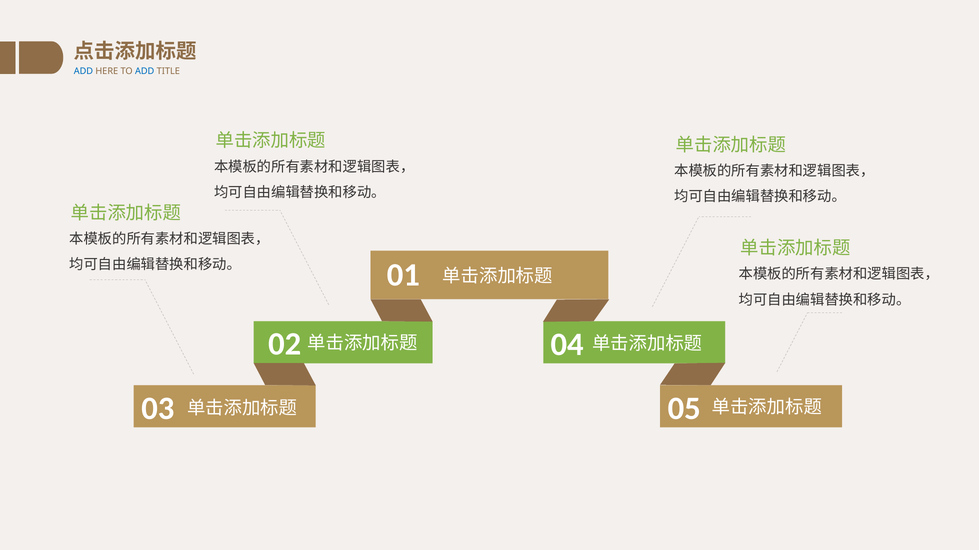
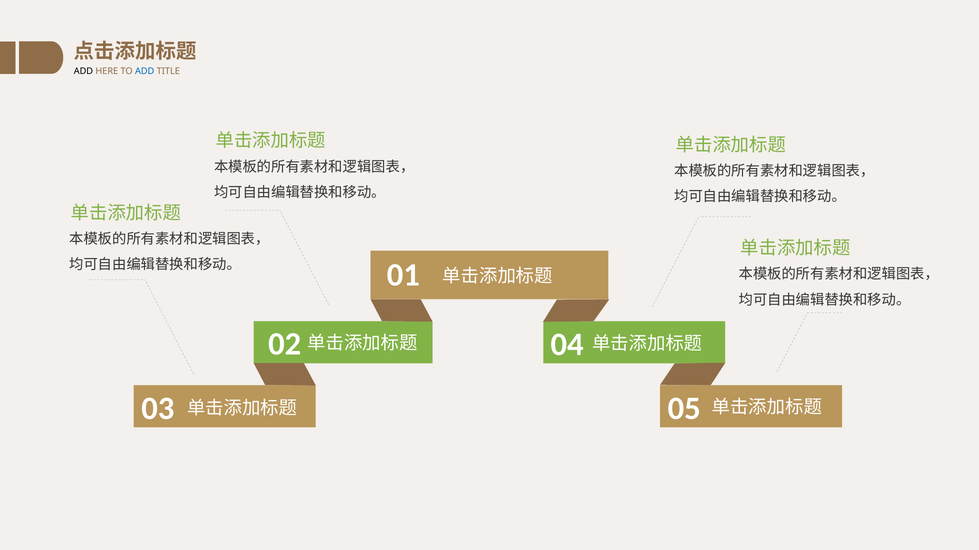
ADD at (83, 71) colour: blue -> black
